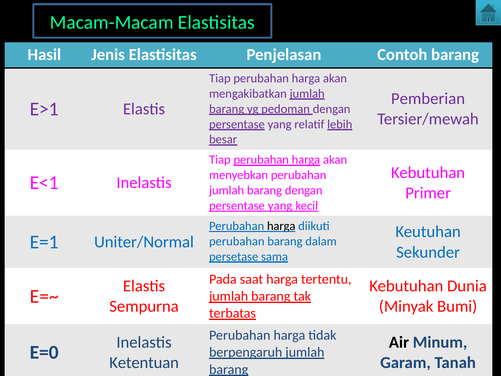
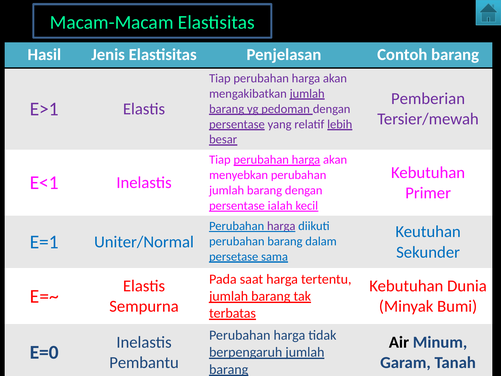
yang at (280, 206): yang -> ialah
harga at (281, 226) colour: black -> purple
Ketentuan: Ketentuan -> Pembantu
